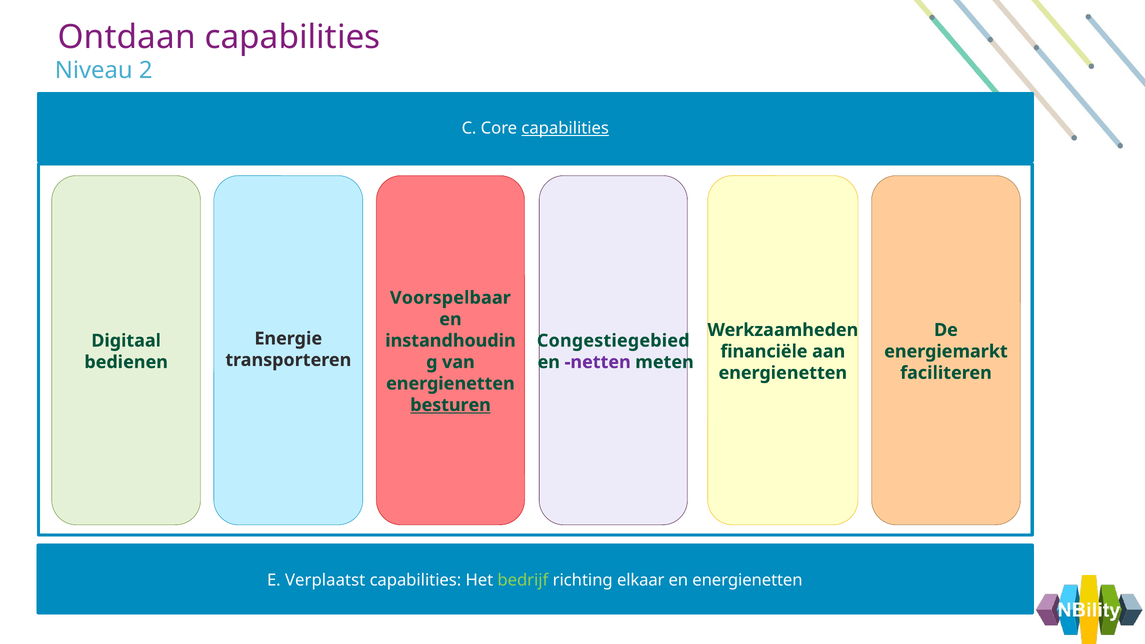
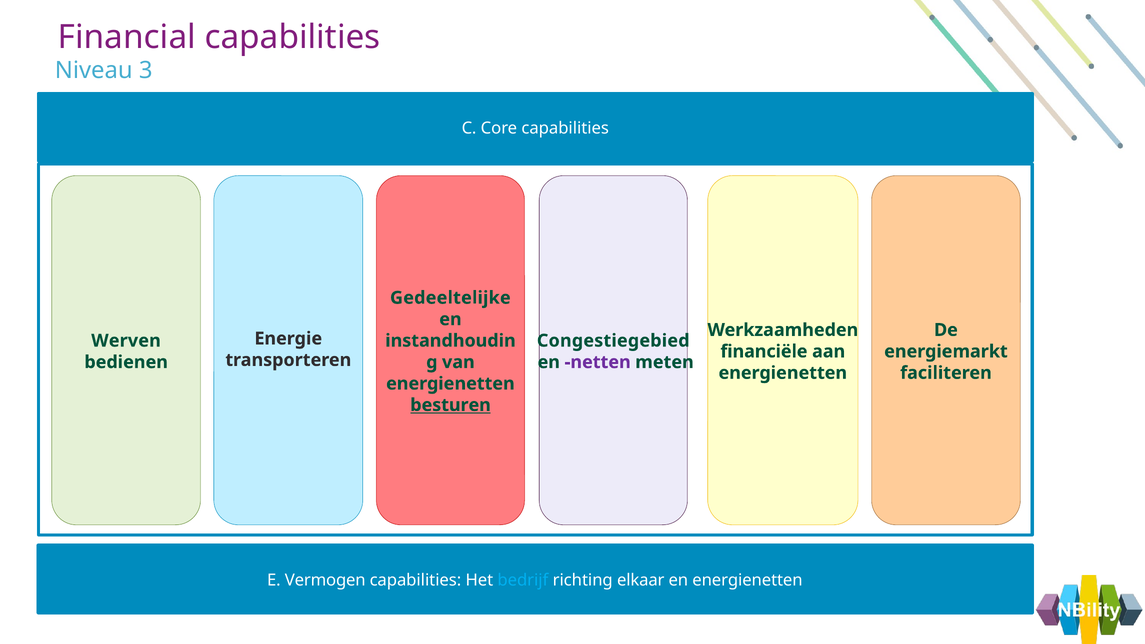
Ontdaan: Ontdaan -> Financial
2: 2 -> 3
capabilities at (565, 128) underline: present -> none
Voorspelbaar: Voorspelbaar -> Gedeeltelijke
Digitaal: Digitaal -> Werven
Verplaatst: Verplaatst -> Vermogen
bedrijf colour: light green -> light blue
